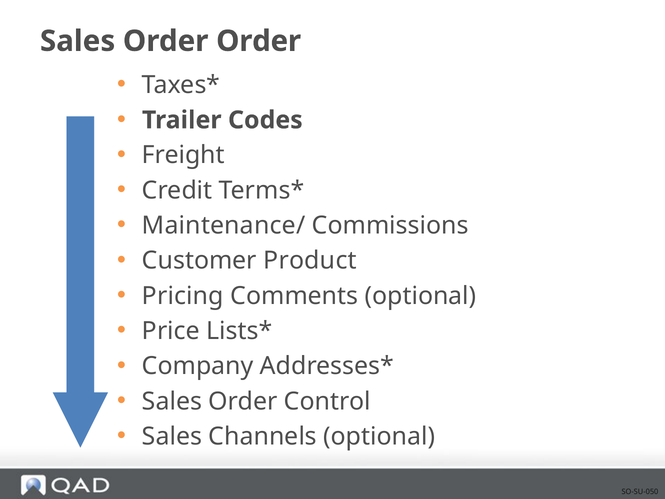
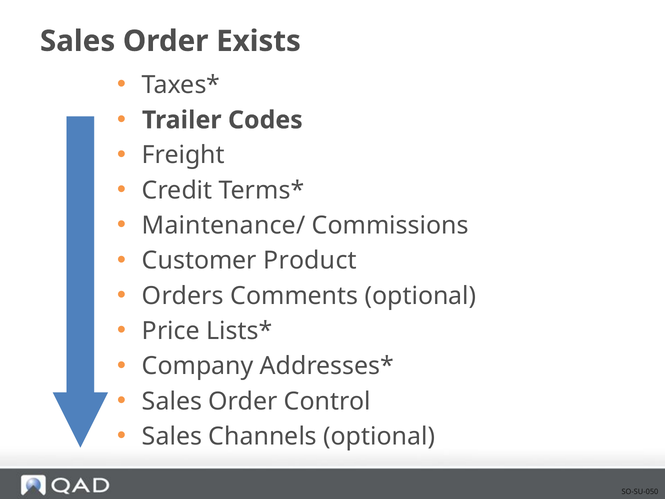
Order Order: Order -> Exists
Pricing: Pricing -> Orders
